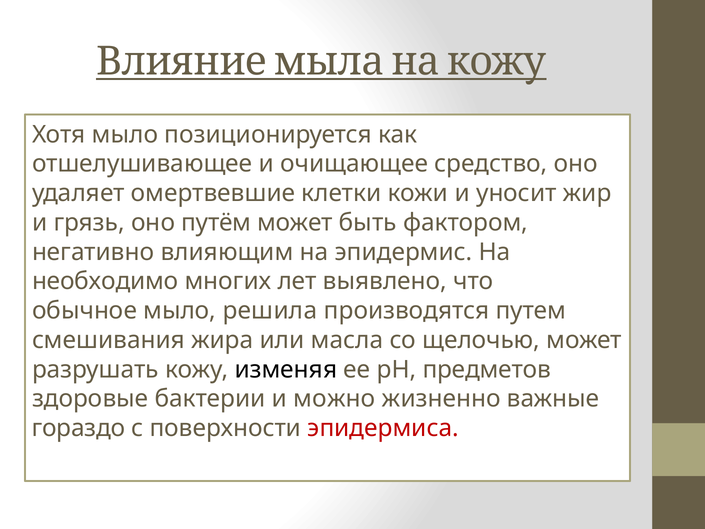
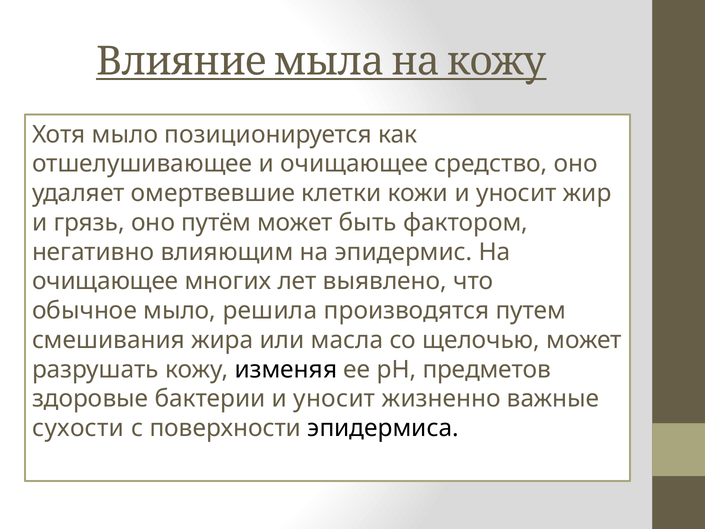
необходимо at (105, 281): необходимо -> очищающее
бактерии и можно: можно -> уносит
гораздо: гораздо -> сухости
эпидермиса colour: red -> black
